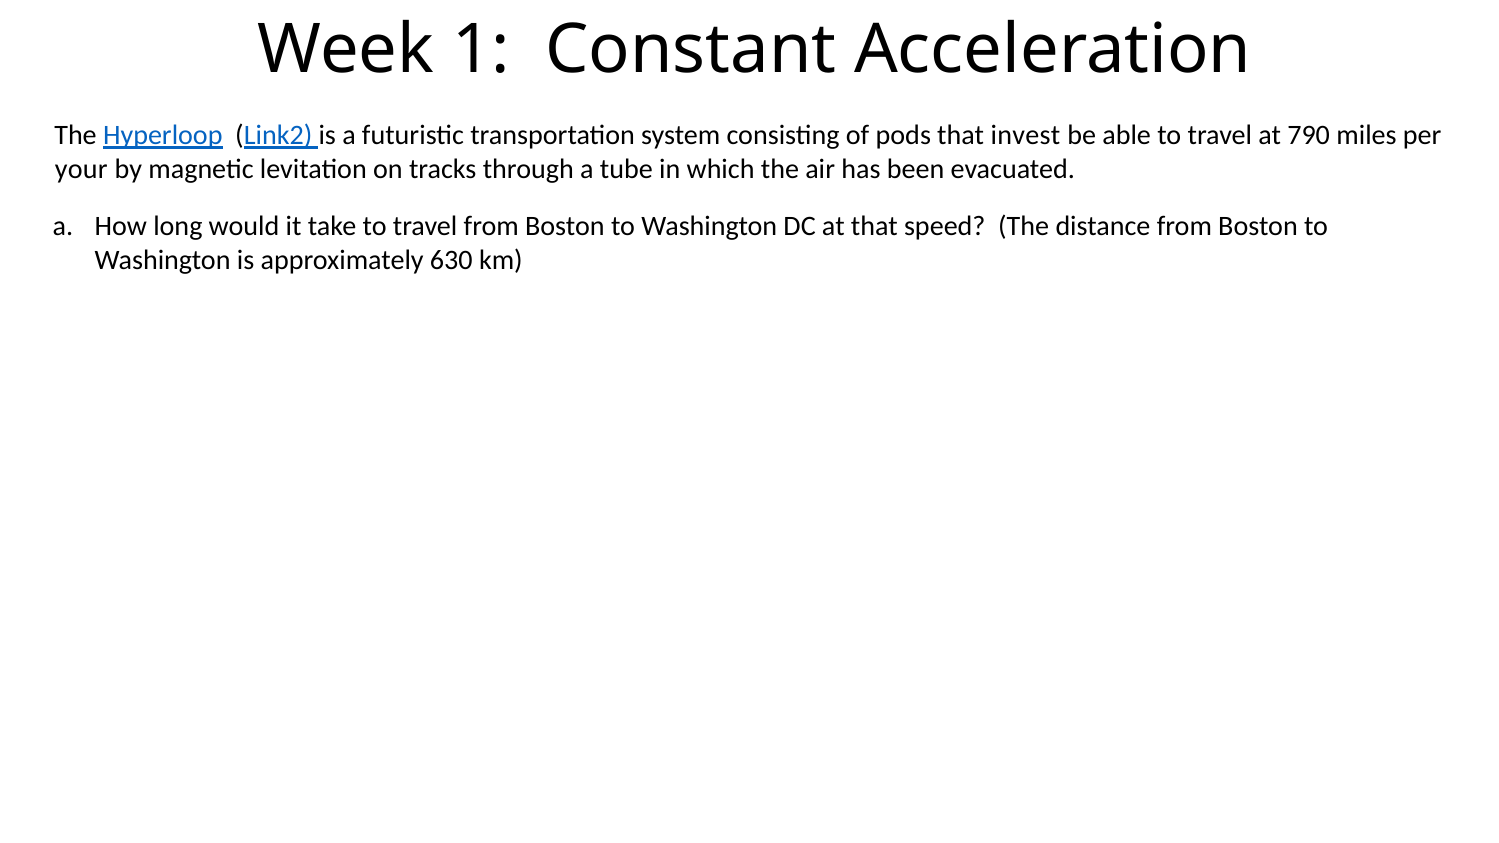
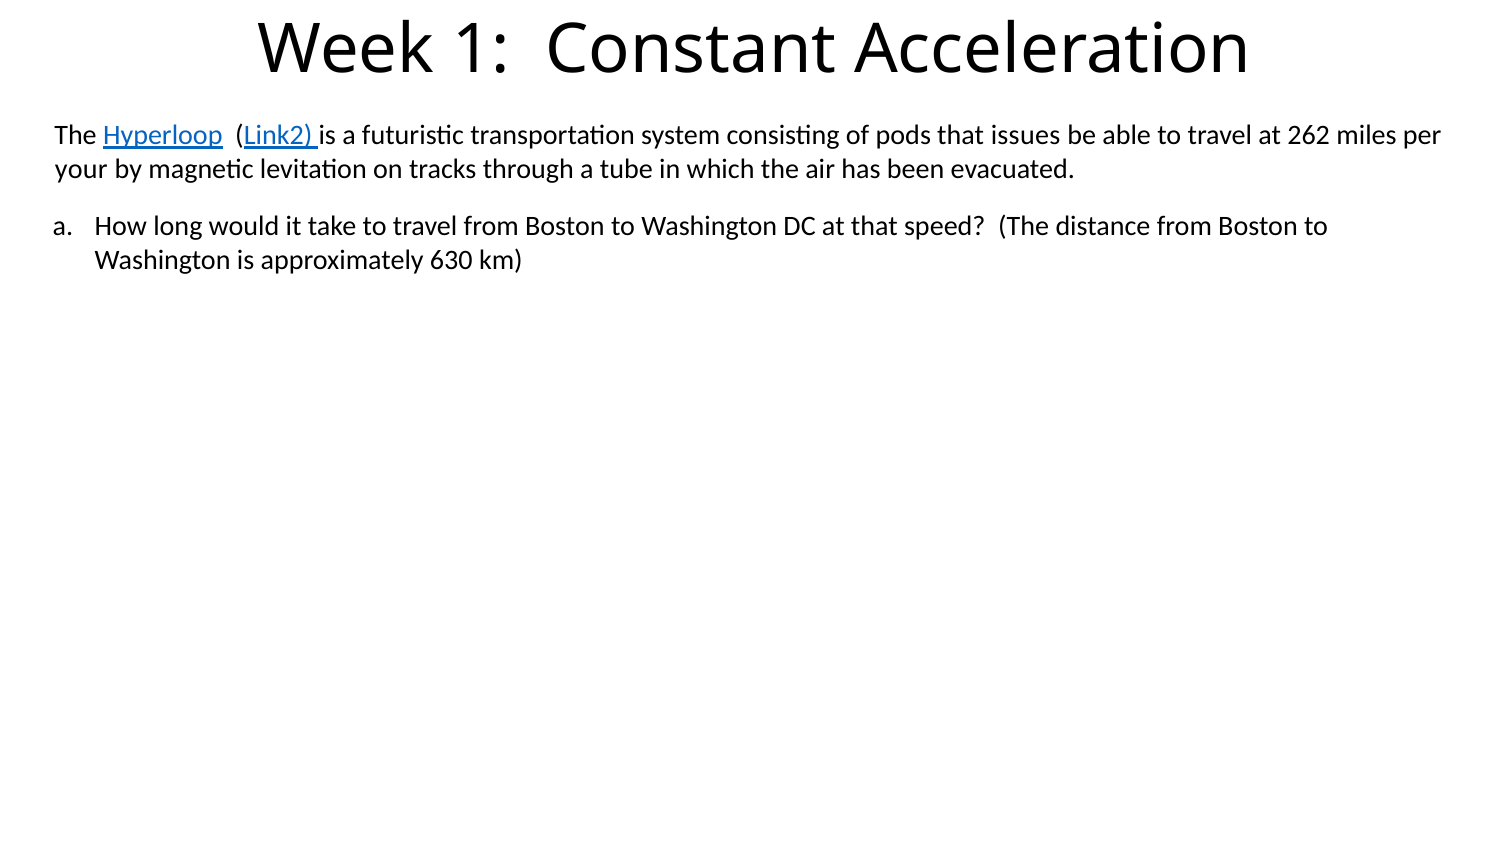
invest: invest -> issues
790: 790 -> 262
